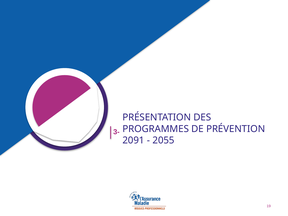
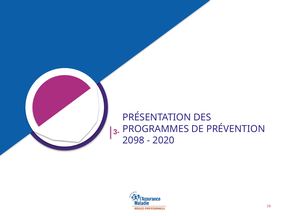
2091: 2091 -> 2098
2055: 2055 -> 2020
